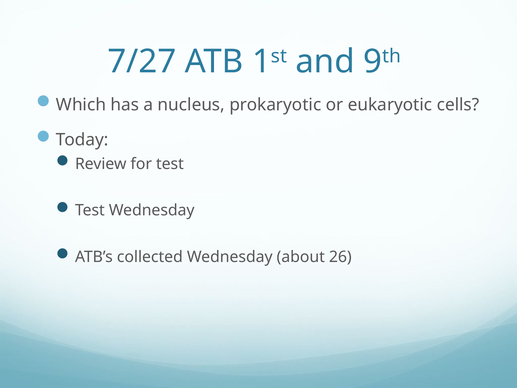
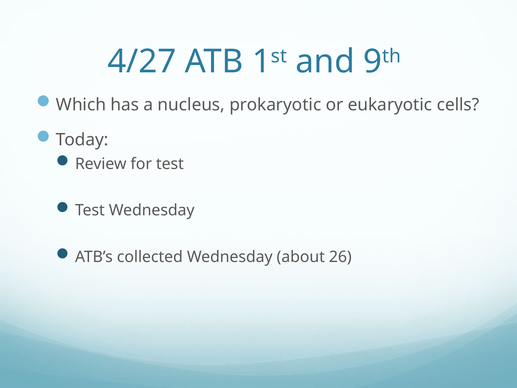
7/27: 7/27 -> 4/27
